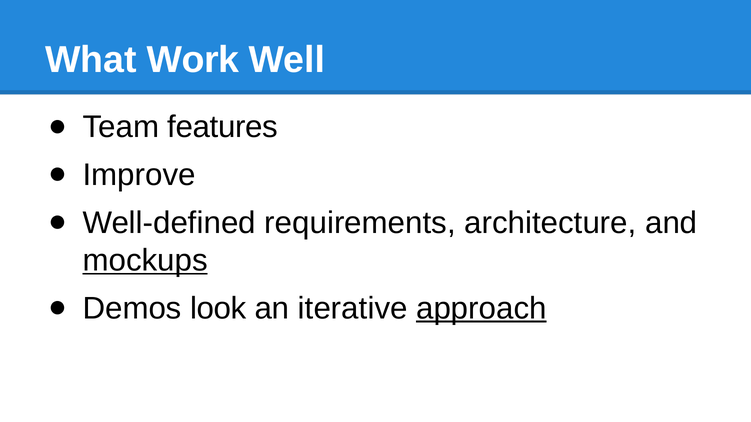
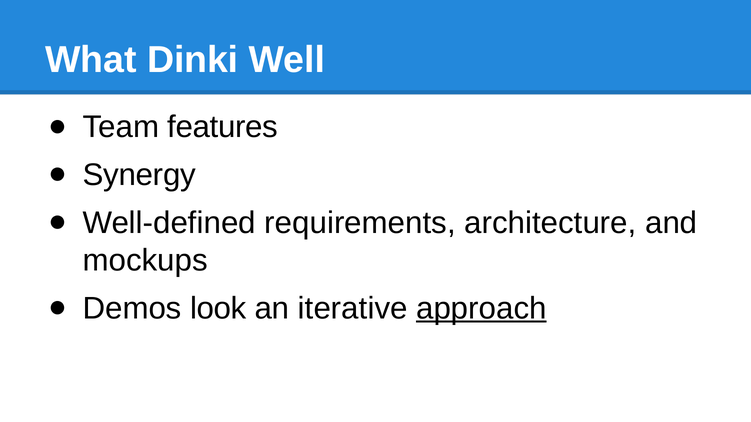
Work: Work -> Dinki
Improve: Improve -> Synergy
mockups underline: present -> none
